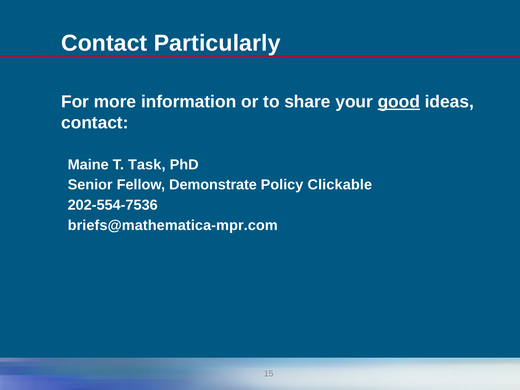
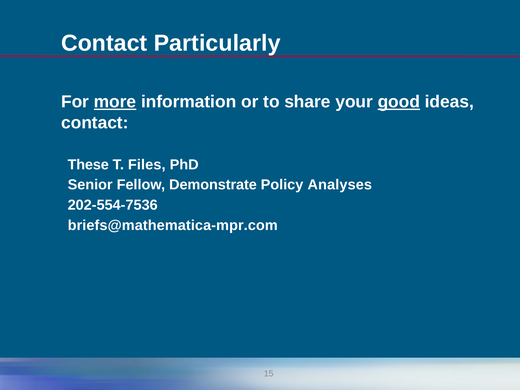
more underline: none -> present
Maine: Maine -> These
Task: Task -> Files
Clickable: Clickable -> Analyses
